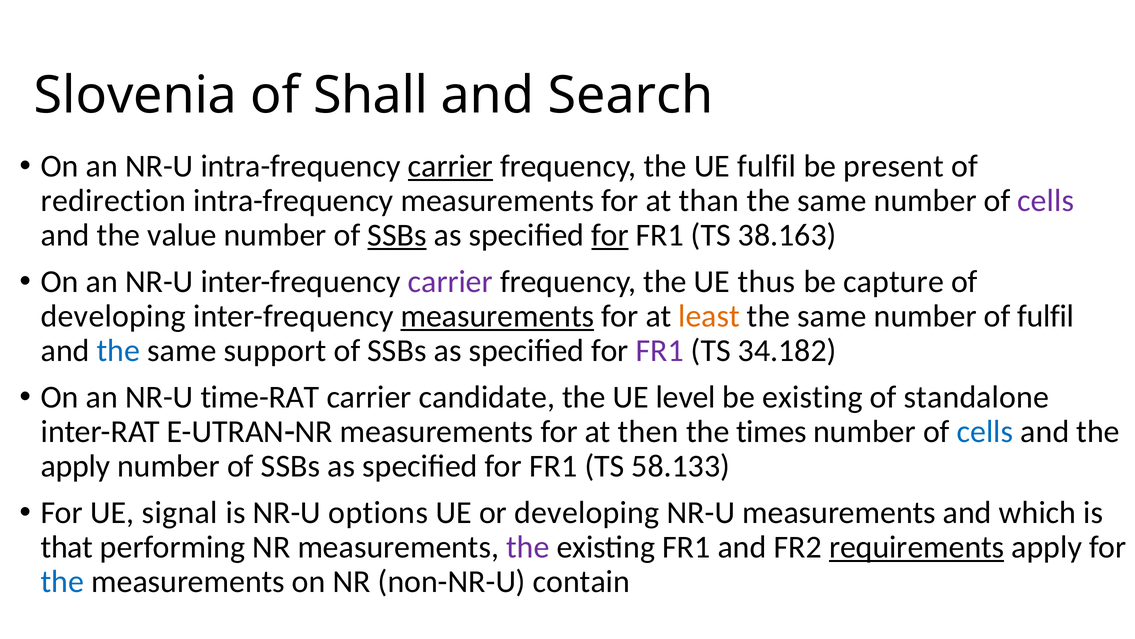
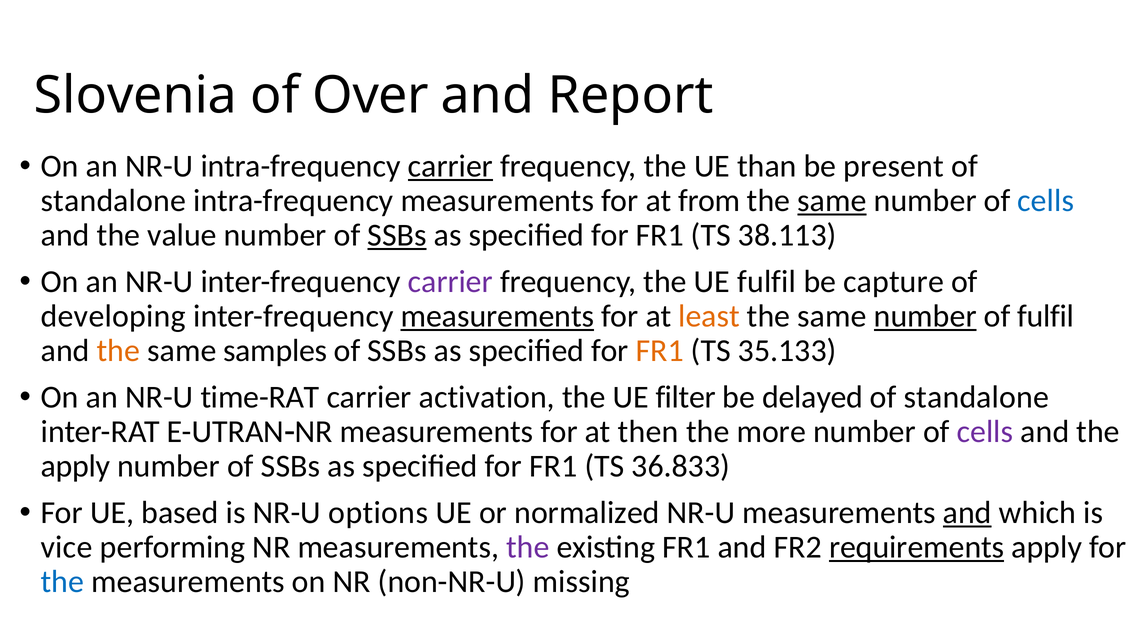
Shall: Shall -> Over
Search: Search -> Report
UE fulfil: fulfil -> than
redirection at (113, 200): redirection -> standalone
than: than -> from
same at (832, 200) underline: none -> present
cells at (1046, 200) colour: purple -> blue
for at (610, 235) underline: present -> none
38.163: 38.163 -> 38.113
UE thus: thus -> fulfil
number at (925, 316) underline: none -> present
the at (118, 350) colour: blue -> orange
support: support -> samples
FR1 at (660, 350) colour: purple -> orange
34.182: 34.182 -> 35.133
candidate: candidate -> activation
level: level -> filter
be existing: existing -> delayed
times: times -> more
cells at (985, 431) colour: blue -> purple
58.133: 58.133 -> 36.833
signal: signal -> based
or developing: developing -> normalized
and at (967, 512) underline: none -> present
that: that -> vice
contain: contain -> missing
